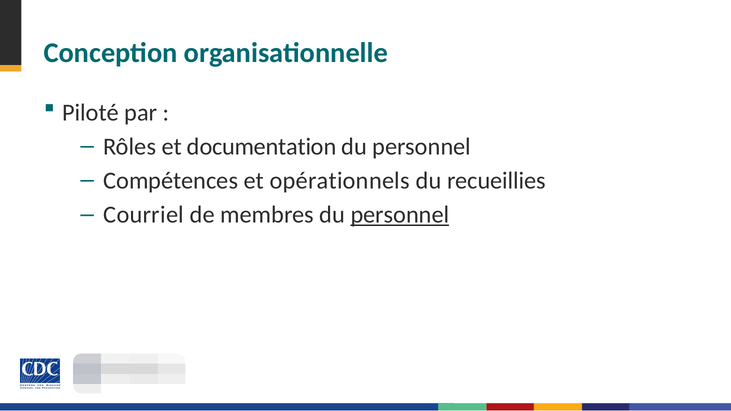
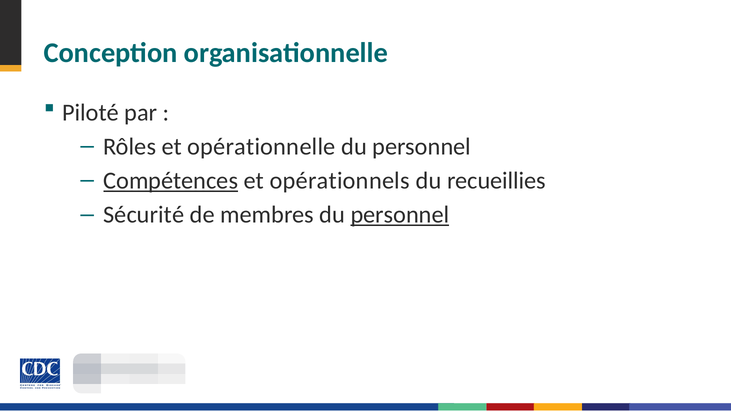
documentation: documentation -> opérationnelle
Compétences underline: none -> present
Courriel: Courriel -> Sécurité
